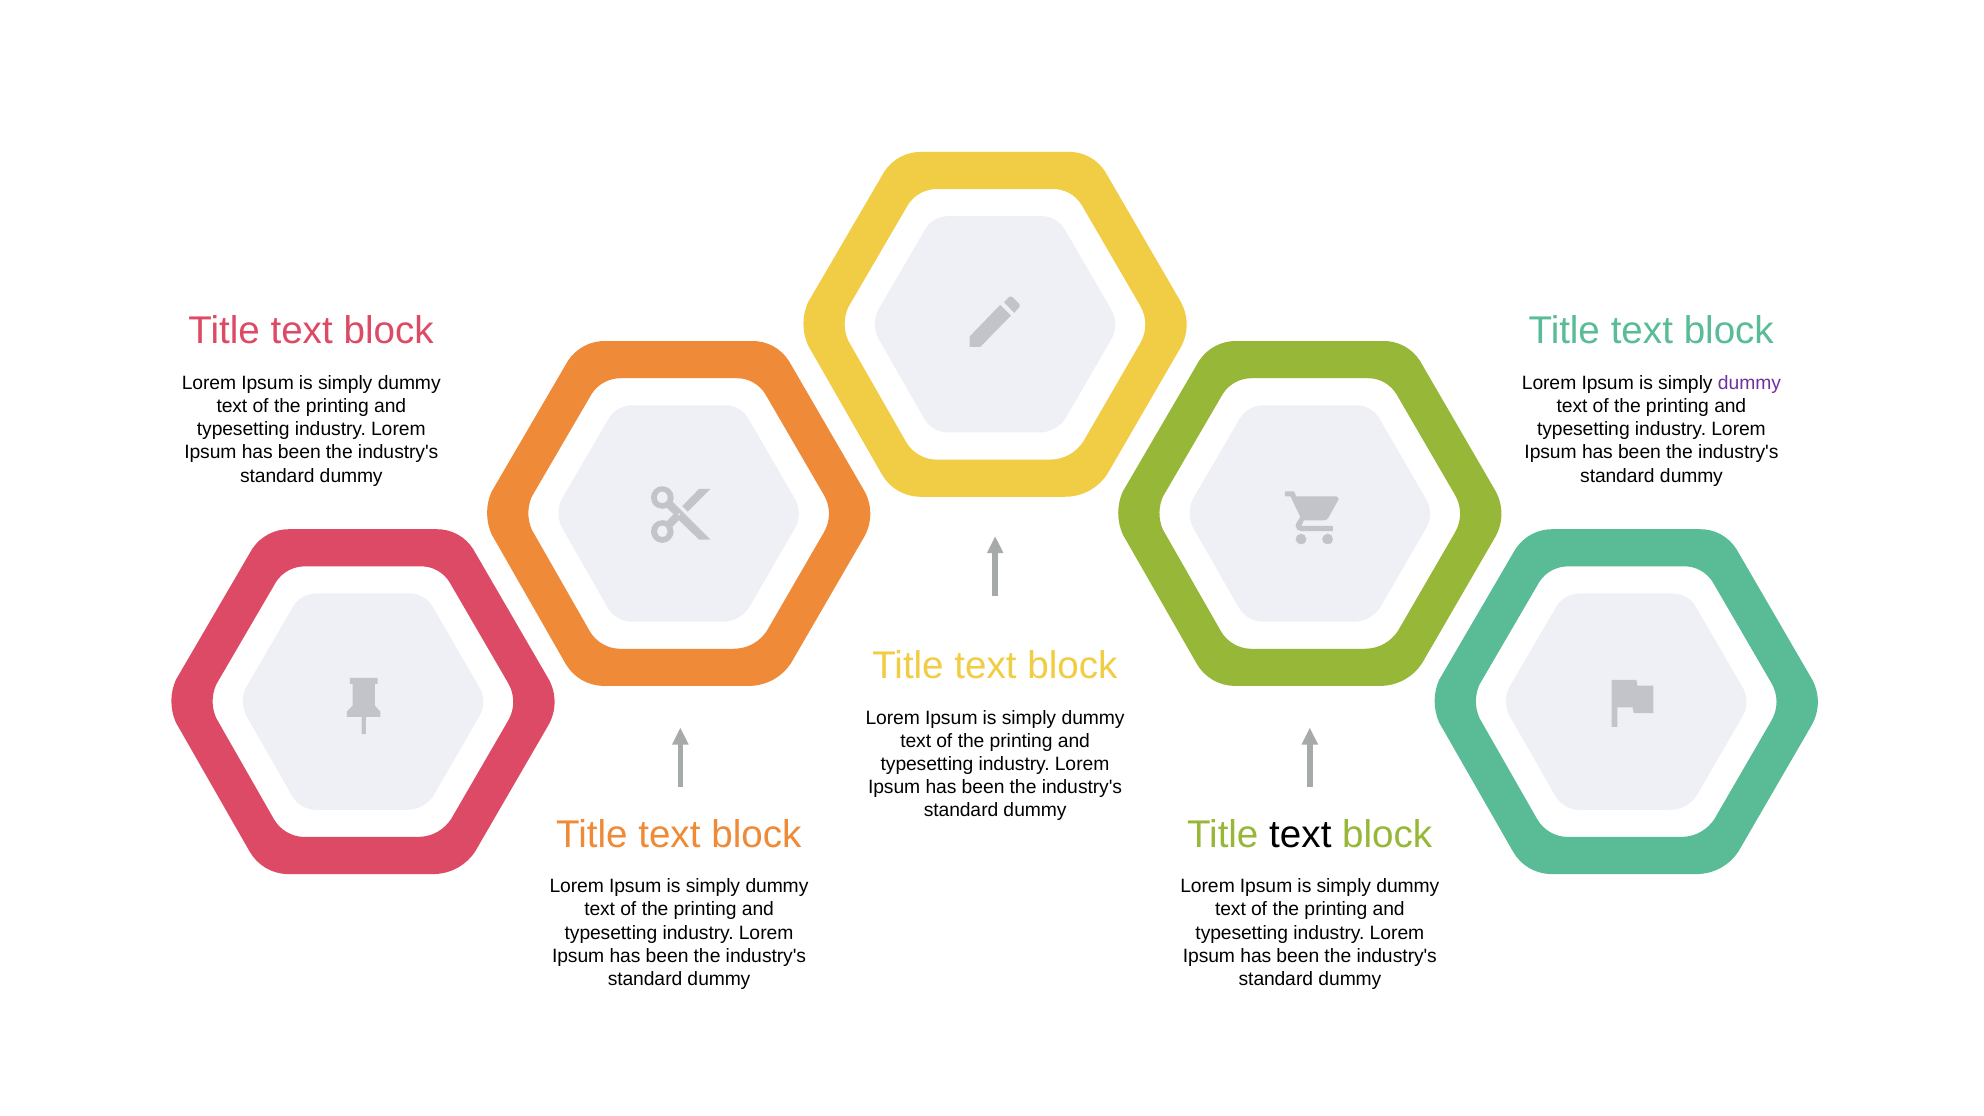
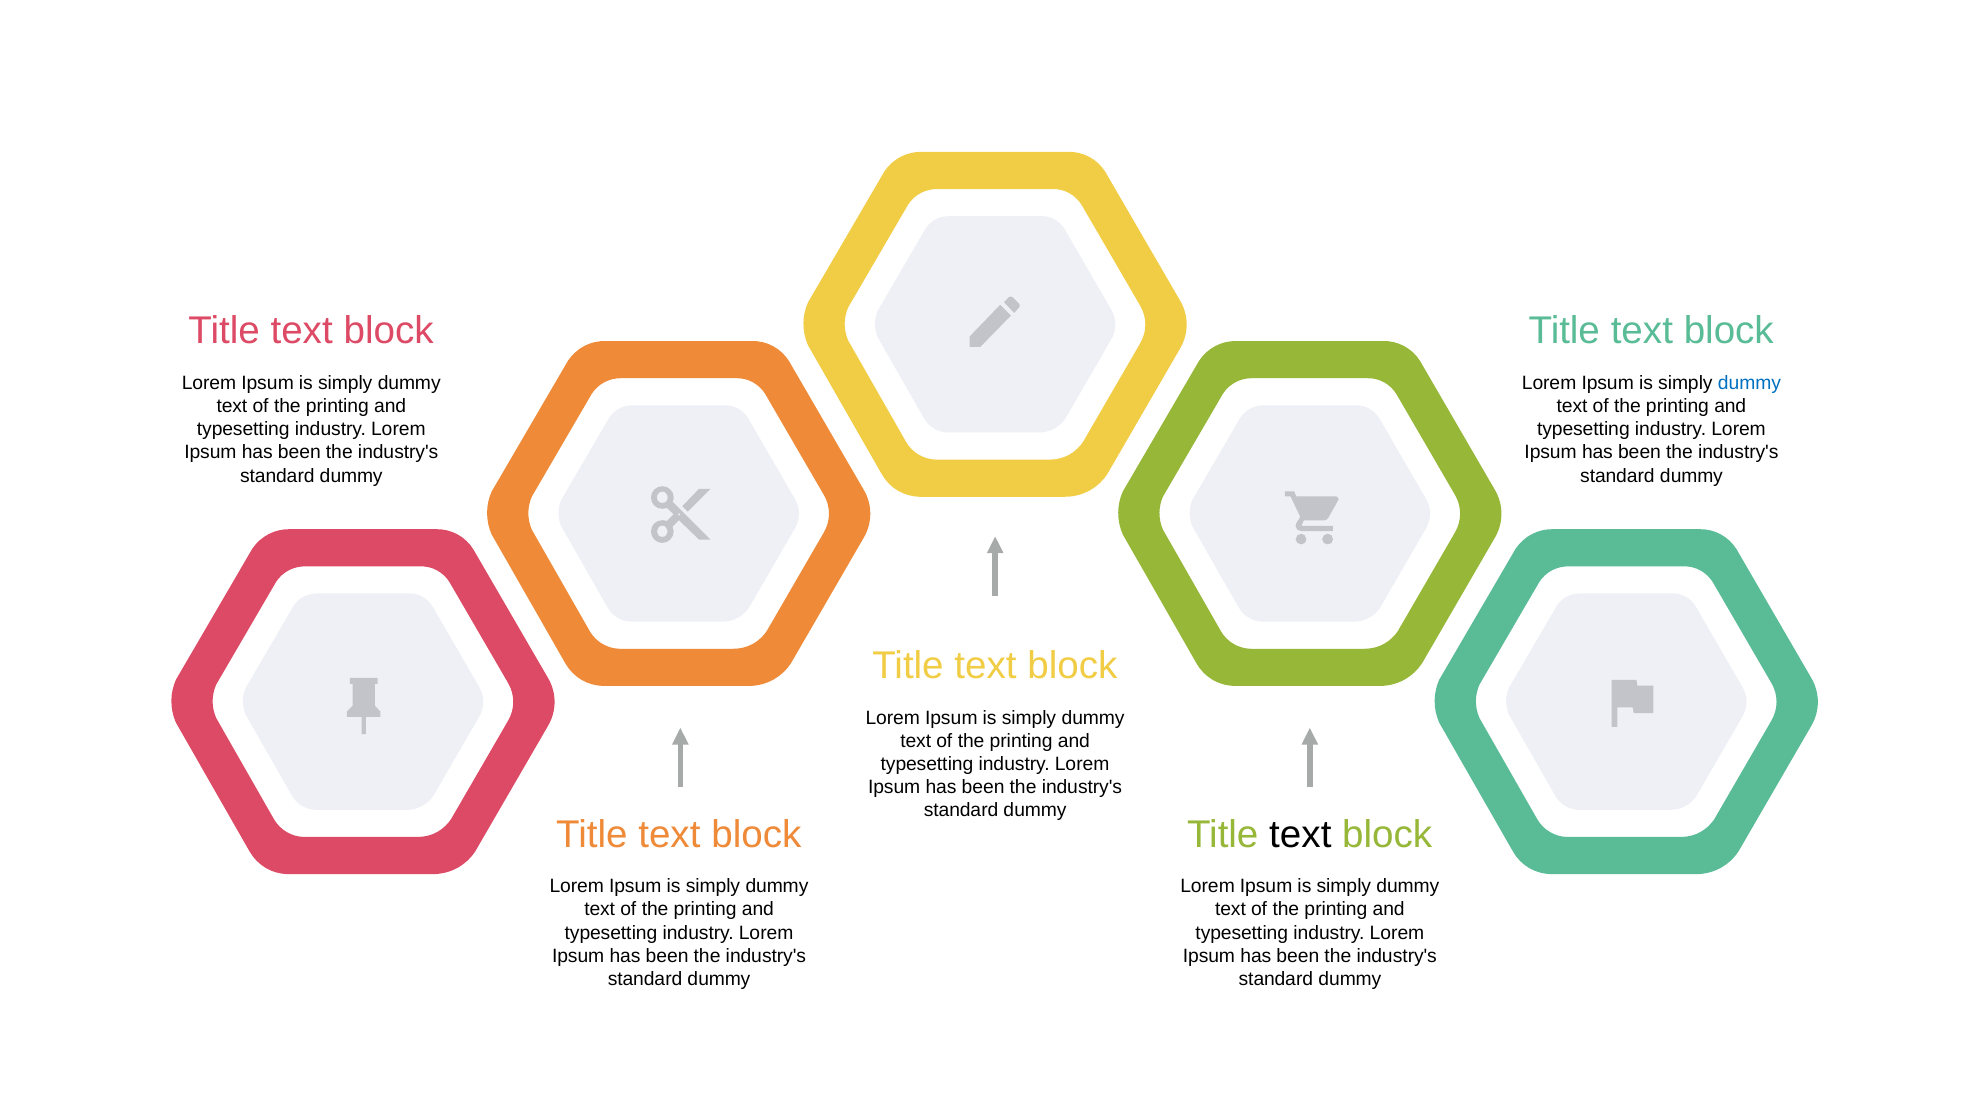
dummy at (1749, 383) colour: purple -> blue
